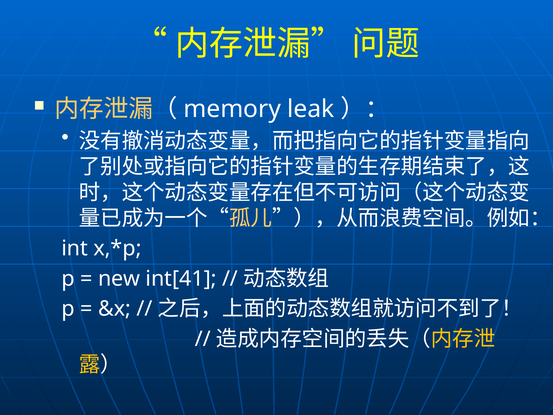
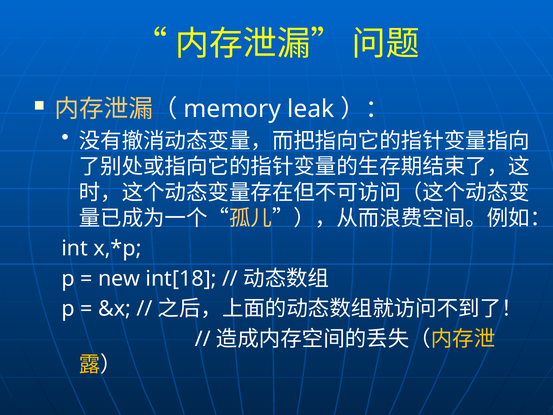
int[41: int[41 -> int[18
